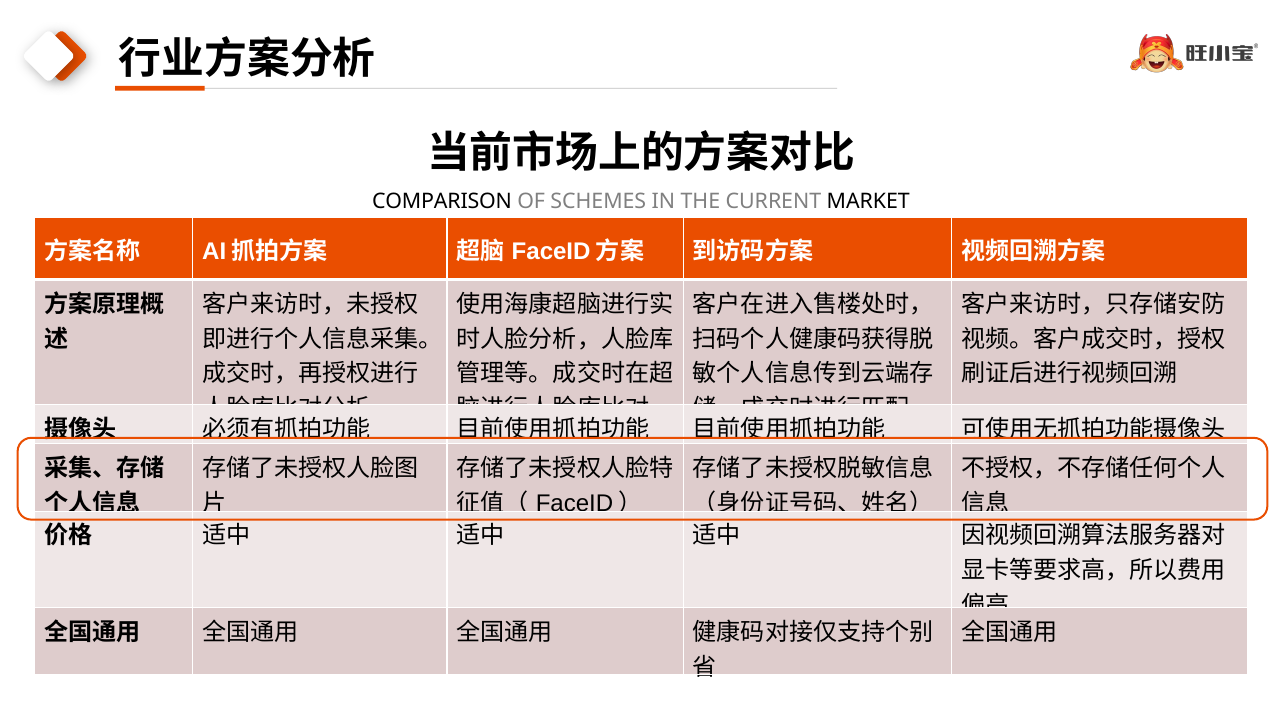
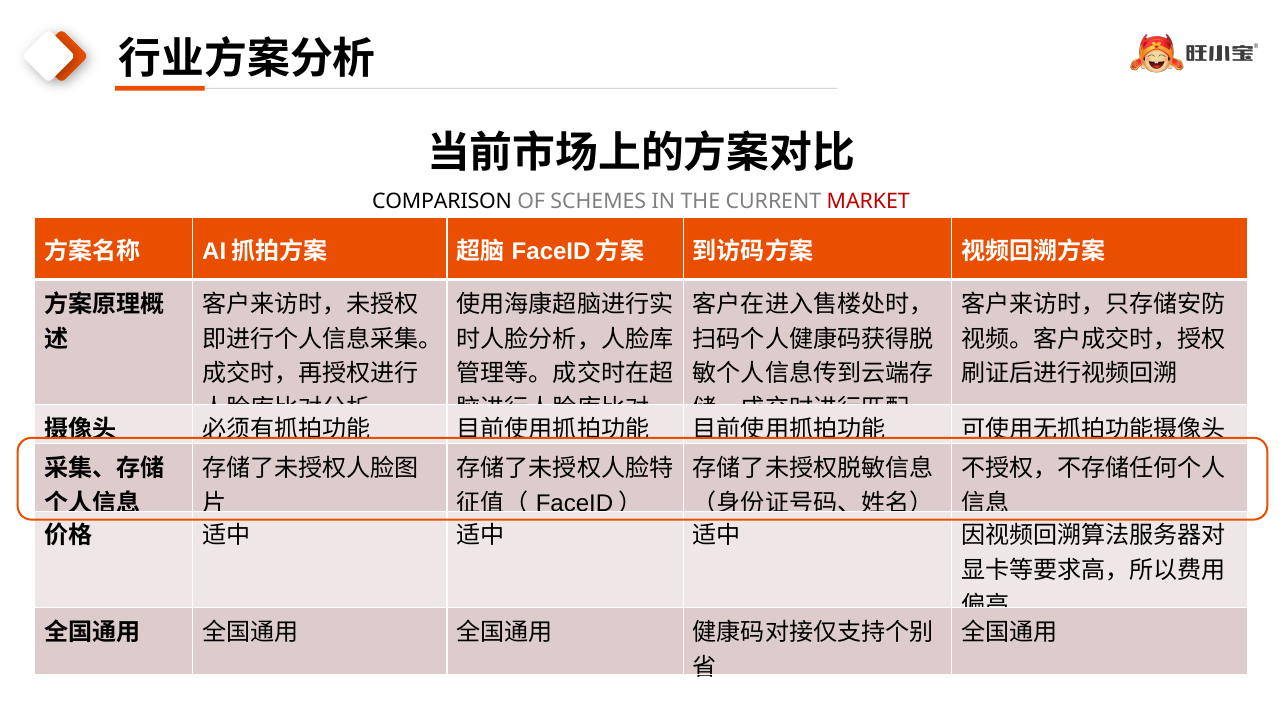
MARKET colour: black -> red
